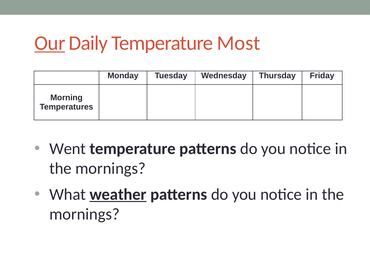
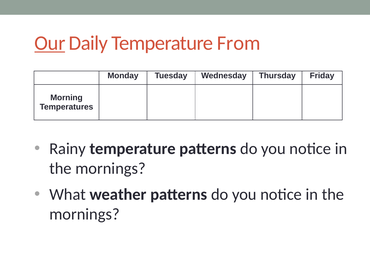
Most: Most -> From
Went: Went -> Rainy
weather underline: present -> none
